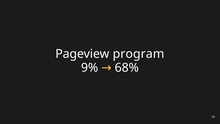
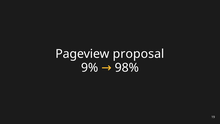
program: program -> proposal
68%: 68% -> 98%
